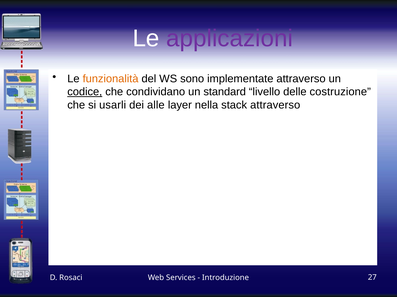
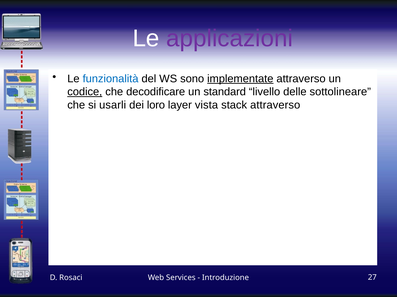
funzionalità colour: orange -> blue
implementate underline: none -> present
condividano: condividano -> decodificare
costruzione: costruzione -> sottolineare
alle: alle -> loro
nella: nella -> vista
